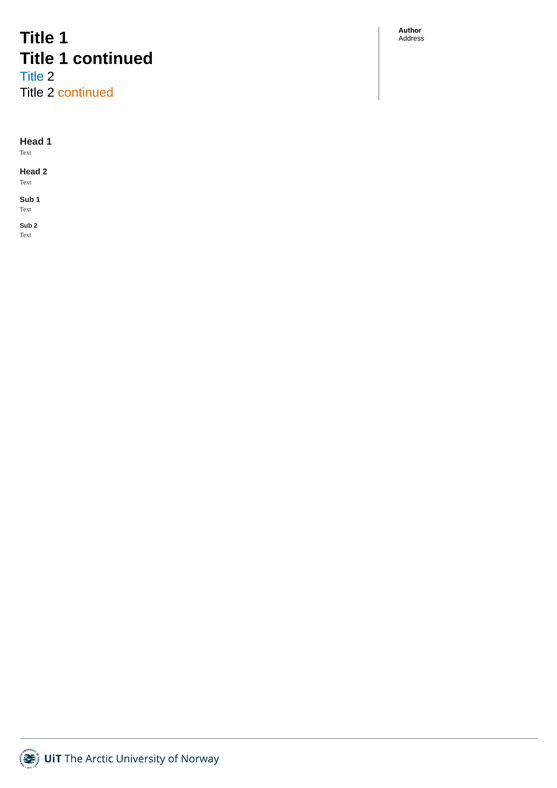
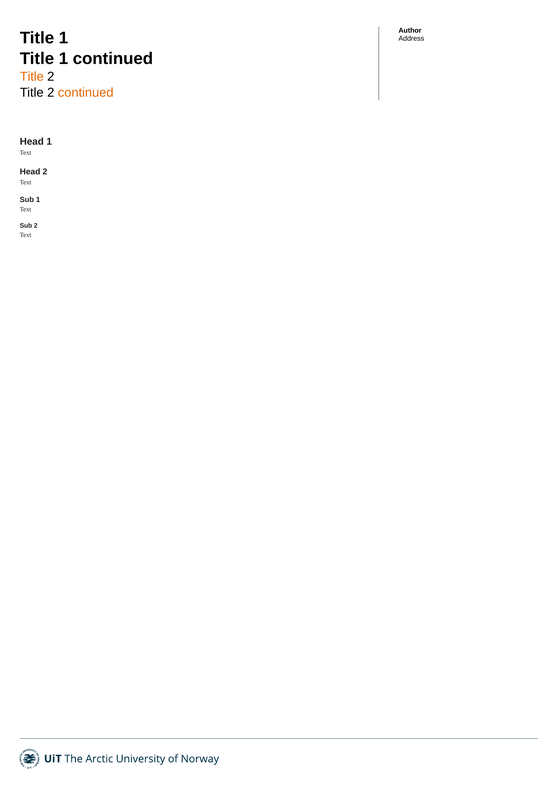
Title at (32, 77) colour: blue -> orange
